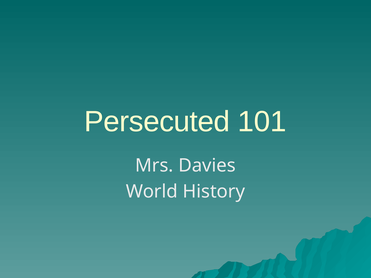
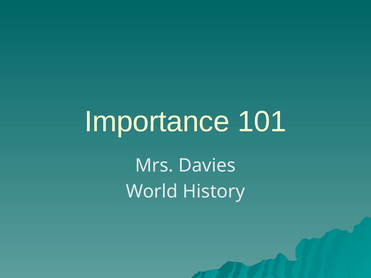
Persecuted: Persecuted -> Importance
